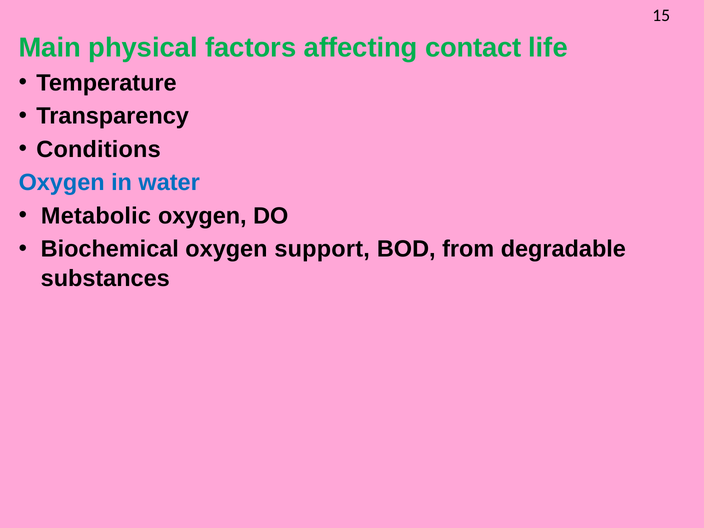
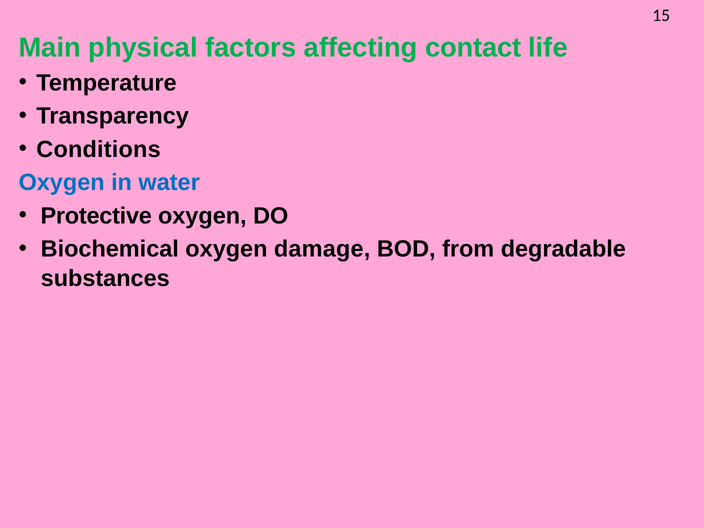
Metabolic: Metabolic -> Protective
support: support -> damage
